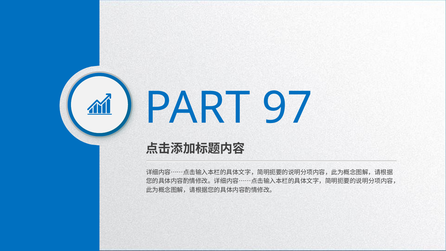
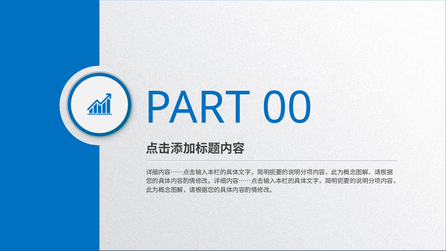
97: 97 -> 00
